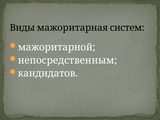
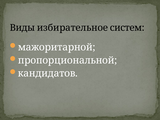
мажоритарная: мажоритарная -> избирательное
непосредственным: непосредственным -> пропорциональной
